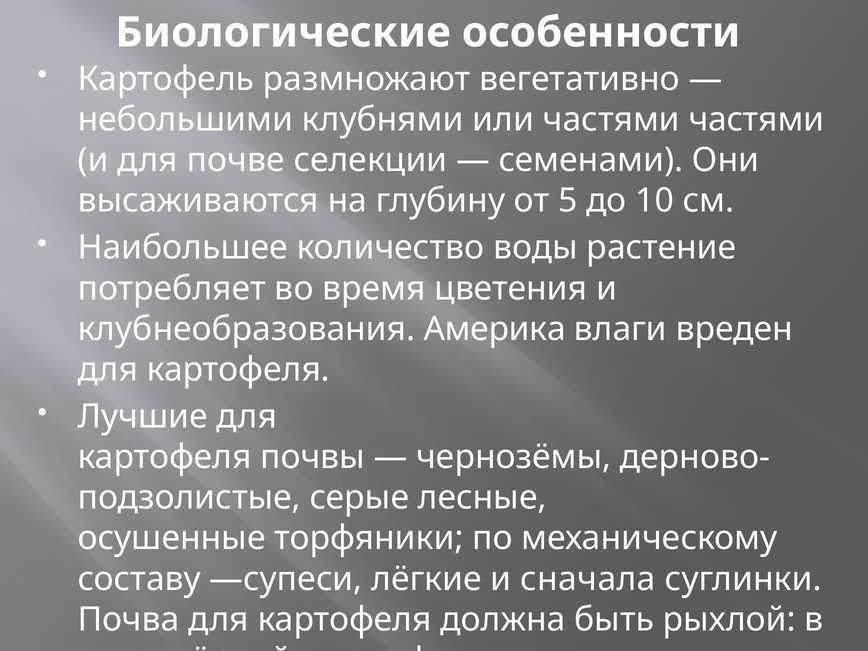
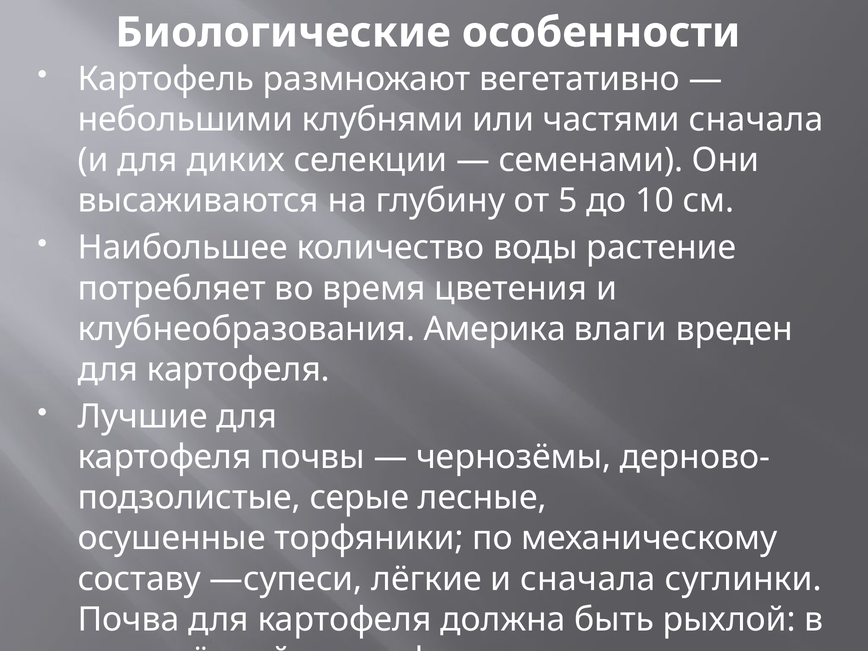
частями частями: частями -> сначала
для почве: почве -> диких
